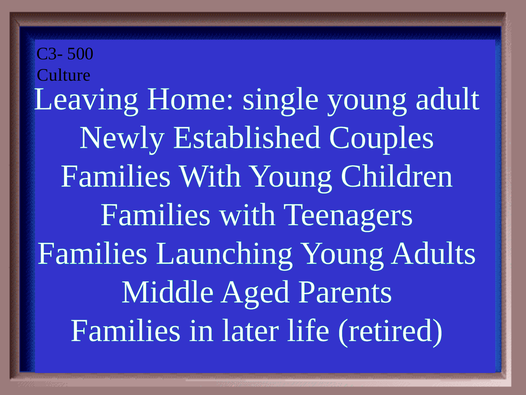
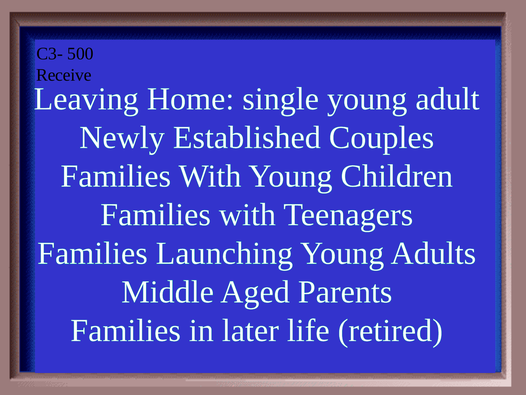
Culture: Culture -> Receive
